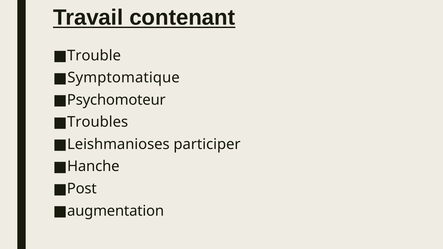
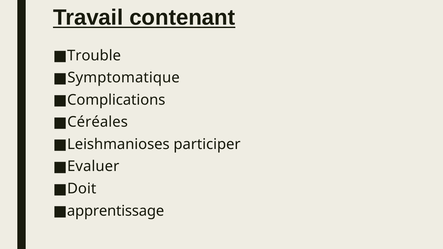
Psychomoteur: Psychomoteur -> Complications
Troubles: Troubles -> Céréales
Hanche: Hanche -> Evaluer
Post: Post -> Doit
augmentation: augmentation -> apprentissage
